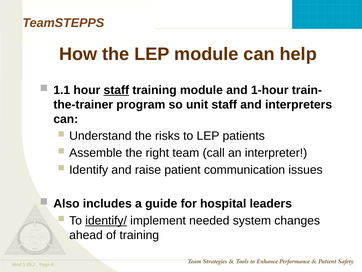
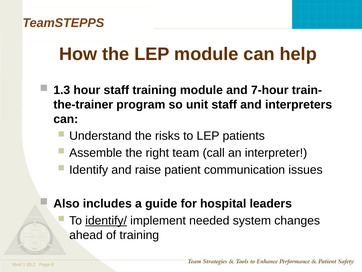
1.1: 1.1 -> 1.3
staff at (116, 90) underline: present -> none
1-hour: 1-hour -> 7-hour
